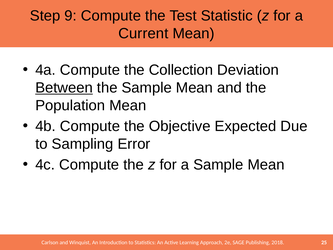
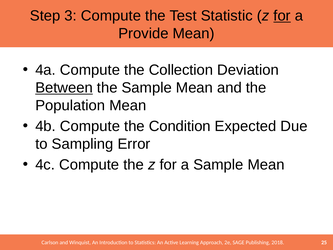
9: 9 -> 3
for at (282, 16) underline: none -> present
Current: Current -> Provide
Objective: Objective -> Condition
